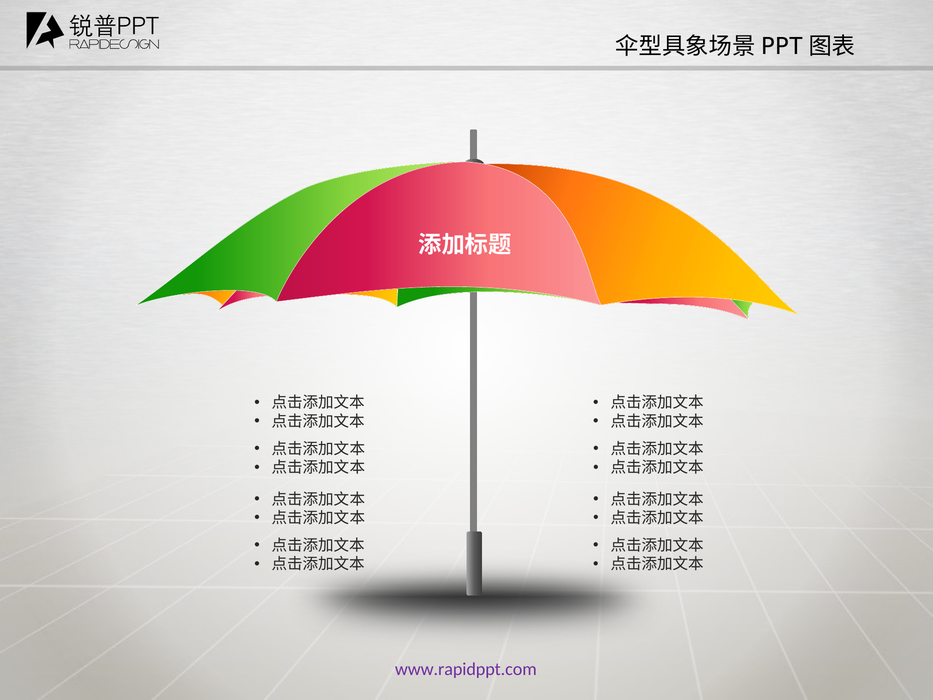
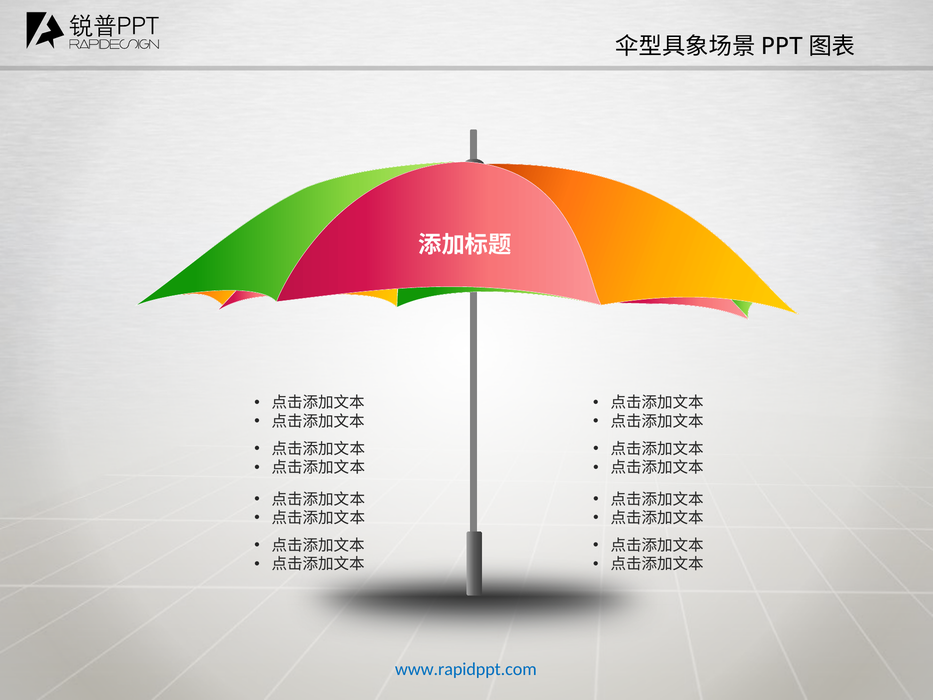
www.rapidppt.com colour: purple -> blue
